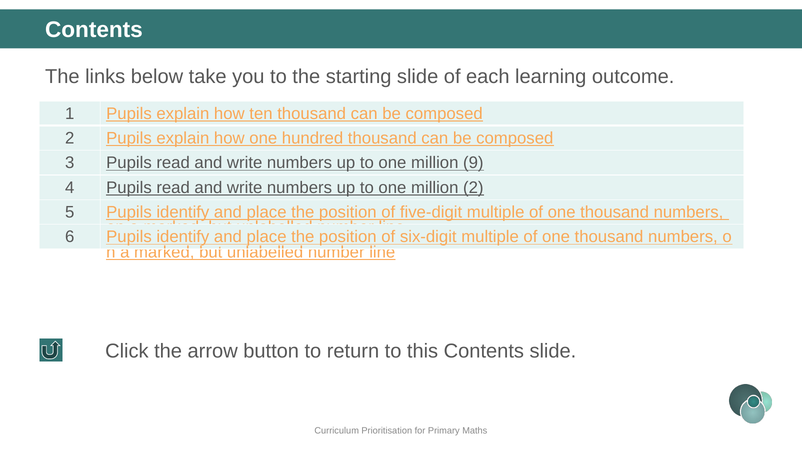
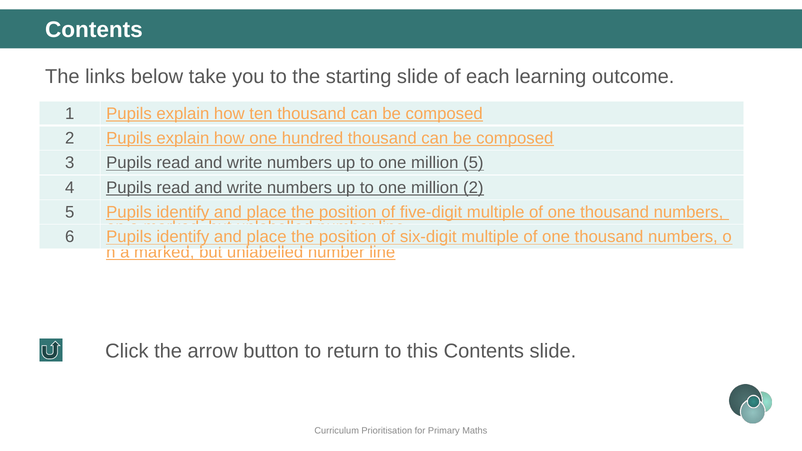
million 9: 9 -> 5
